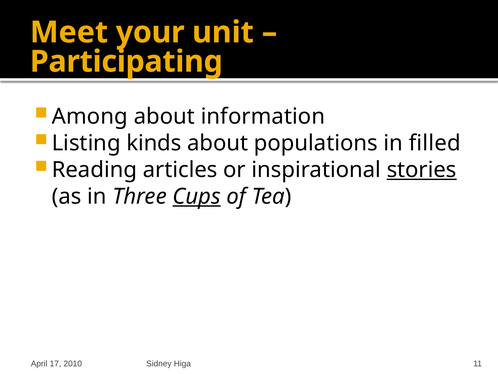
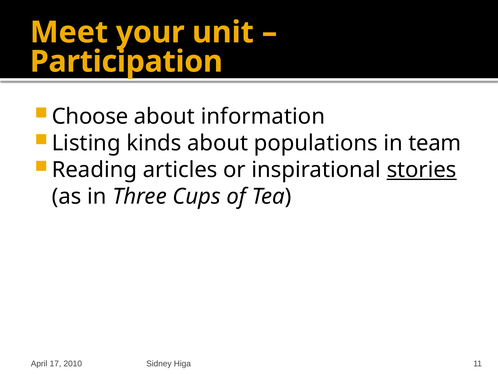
Participating: Participating -> Participation
Among: Among -> Choose
filled: filled -> team
Cups underline: present -> none
